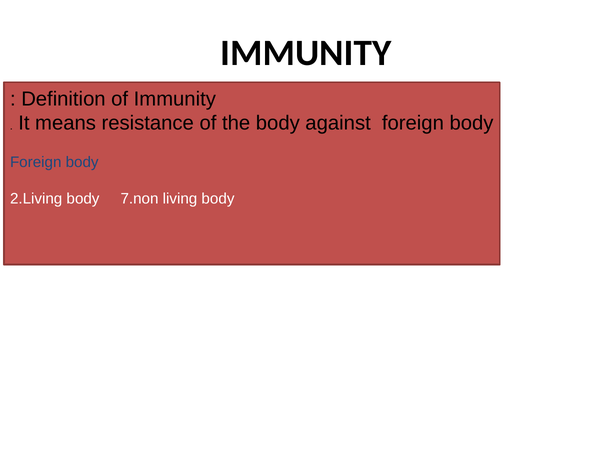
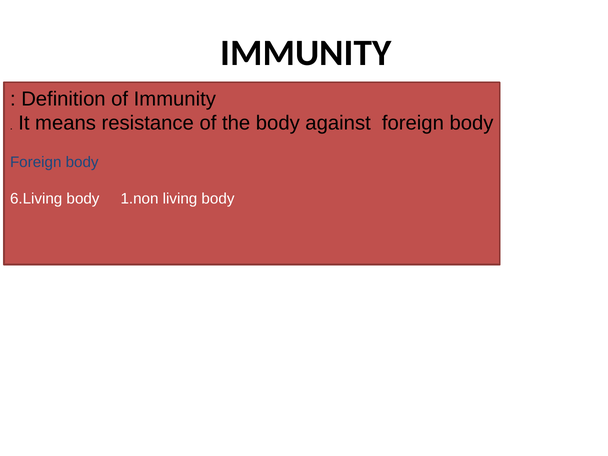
2.Living: 2.Living -> 6.Living
7.non: 7.non -> 1.non
